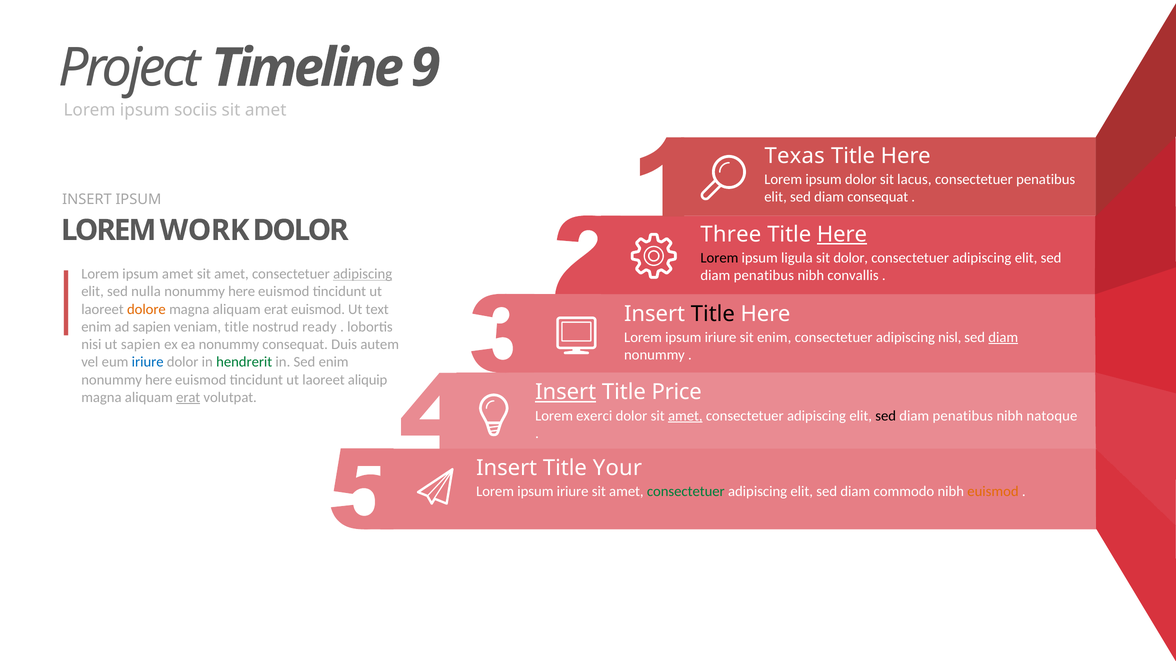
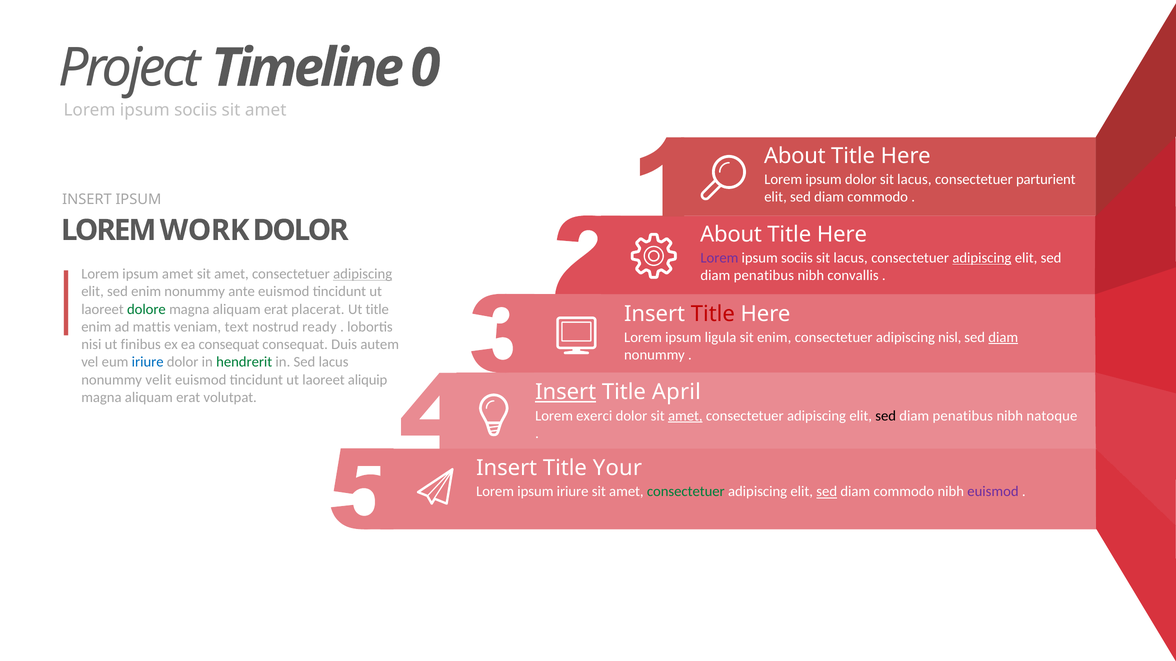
9: 9 -> 0
Texas at (795, 156): Texas -> About
consectetuer penatibus: penatibus -> parturient
consequat at (878, 197): consequat -> commodo
Three at (731, 235): Three -> About
Here at (842, 235) underline: present -> none
Lorem at (719, 258) colour: black -> purple
ligula at (797, 258): ligula -> sociis
dolor at (851, 258): dolor -> lacus
adipiscing at (982, 258) underline: none -> present
sed nulla: nulla -> enim
here at (242, 292): here -> ante
dolore colour: orange -> green
erat euismod: euismod -> placerat
Ut text: text -> title
Title at (713, 314) colour: black -> red
ad sapien: sapien -> mattis
veniam title: title -> text
iriure at (721, 337): iriure -> ligula
ut sapien: sapien -> finibus
ea nonummy: nonummy -> consequat
Sed enim: enim -> lacus
here at (159, 380): here -> velit
Price: Price -> April
erat at (188, 398) underline: present -> none
sed at (827, 492) underline: none -> present
euismod at (993, 492) colour: orange -> purple
